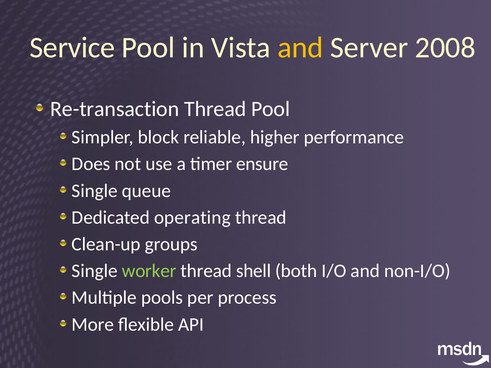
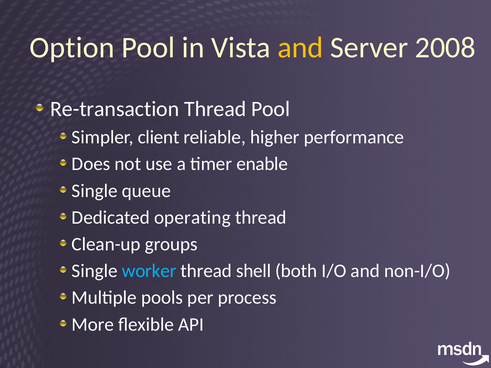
Service: Service -> Option
block: block -> client
ensure: ensure -> enable
worker colour: light green -> light blue
